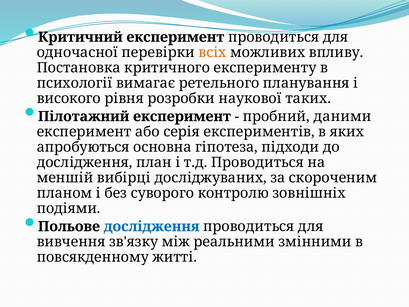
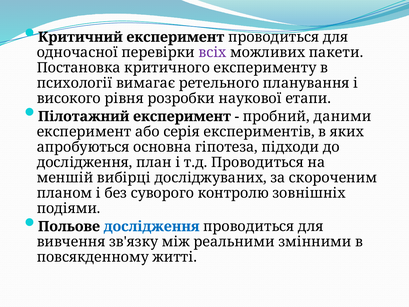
всіх colour: orange -> purple
впливу: впливу -> пакети
таких: таких -> етапи
